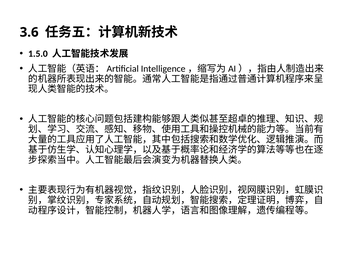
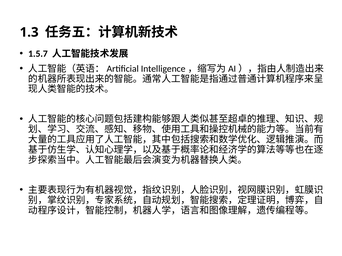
3.6: 3.6 -> 1.3
1.5.0: 1.5.0 -> 1.5.7
